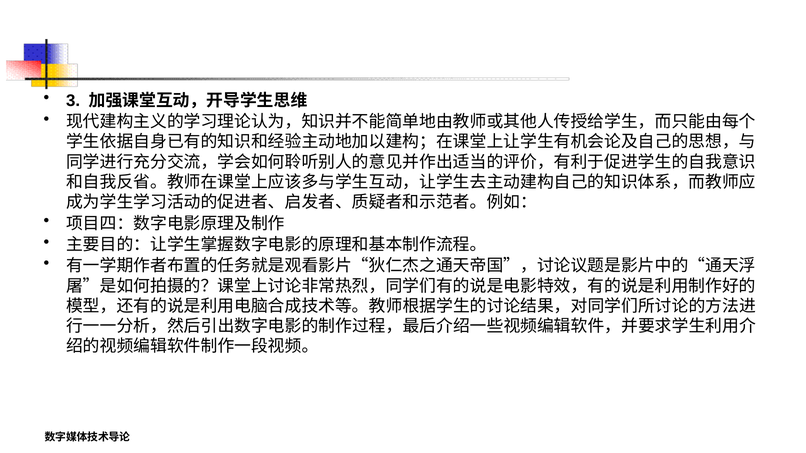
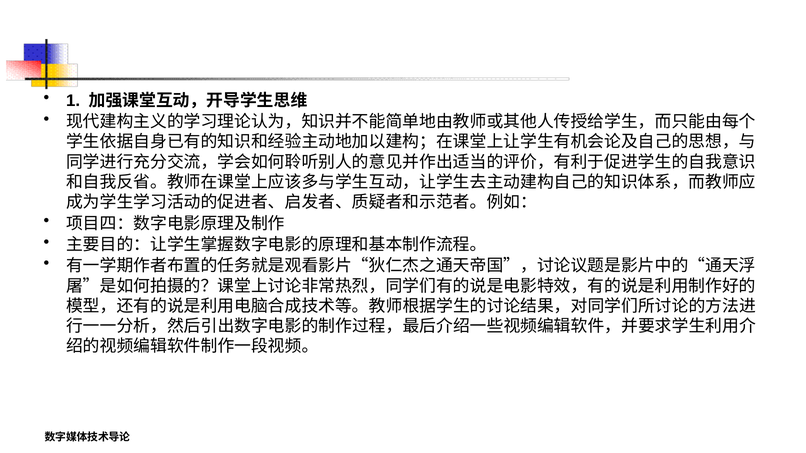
3: 3 -> 1
